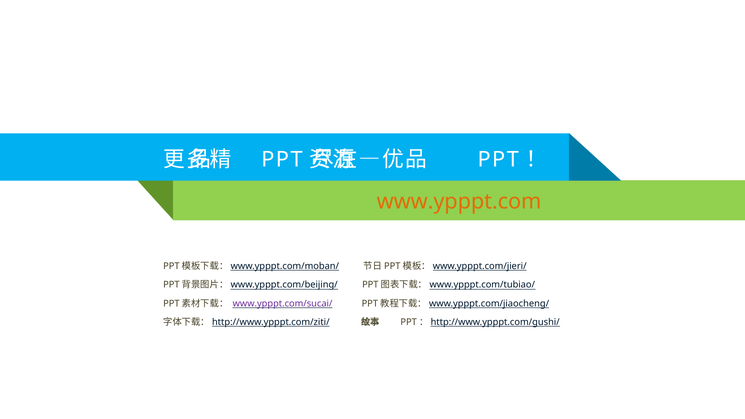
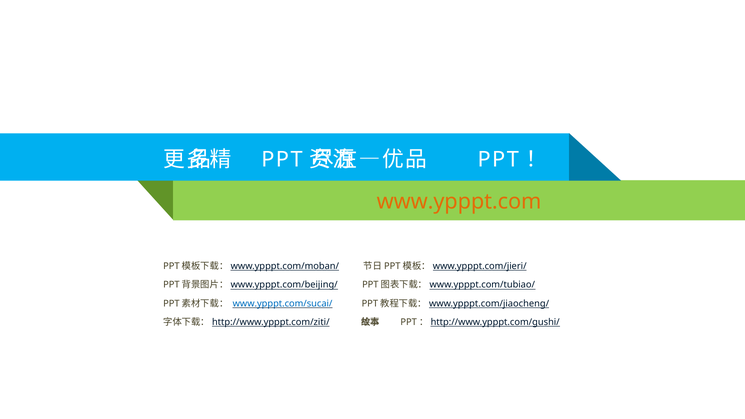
www.ypppt.com/sucai/ colour: purple -> blue
